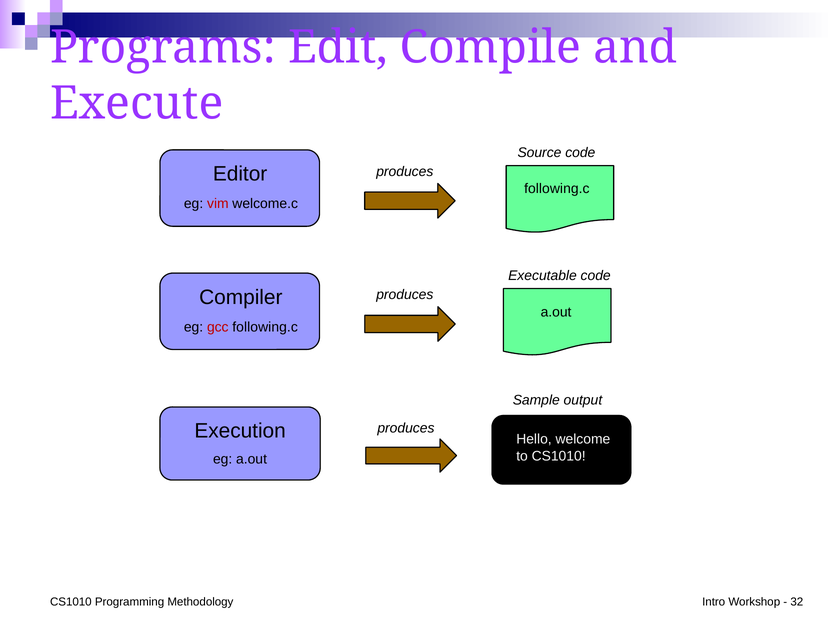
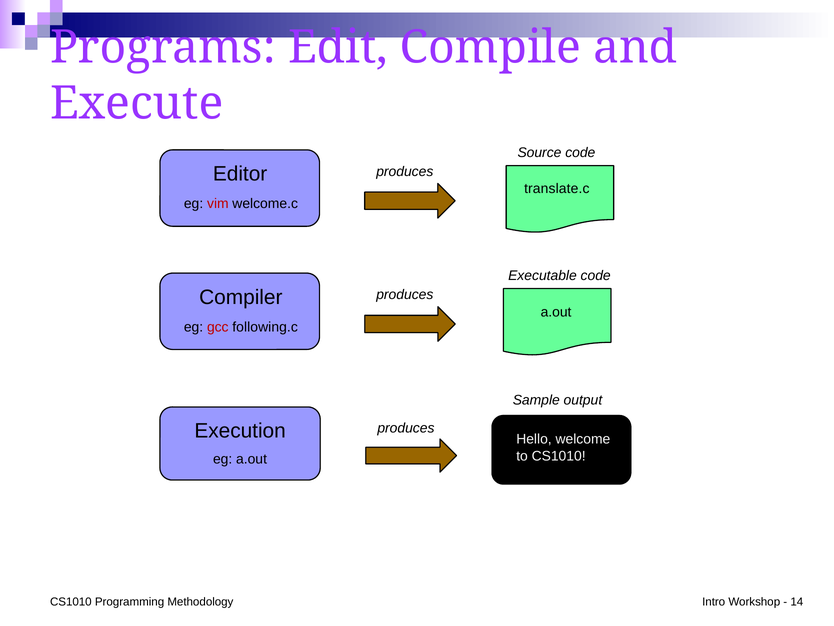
following.c at (557, 188): following.c -> translate.c
32: 32 -> 14
